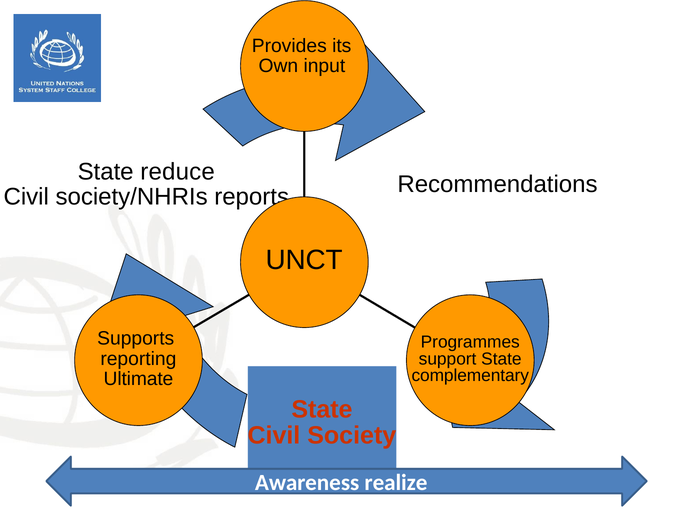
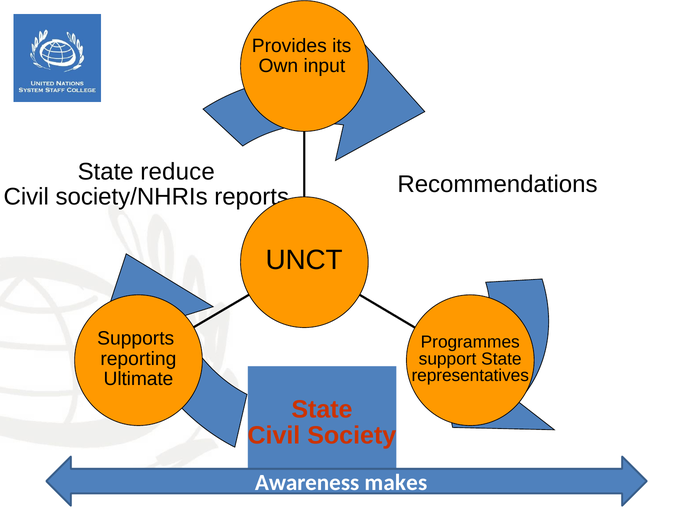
complementary: complementary -> representatives
realize: realize -> makes
